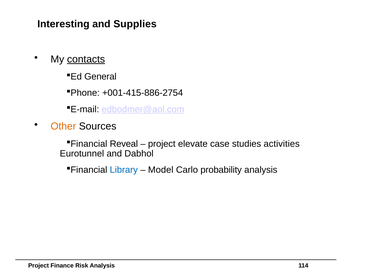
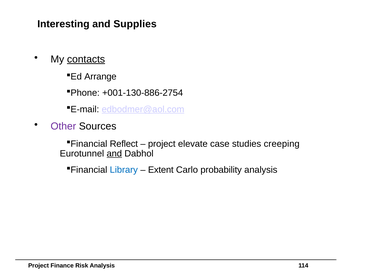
General: General -> Arrange
+001-415-886-2754: +001-415-886-2754 -> +001-130-886-2754
Other colour: orange -> purple
Reveal: Reveal -> Reflect
activities: activities -> creeping
and at (114, 154) underline: none -> present
Model: Model -> Extent
